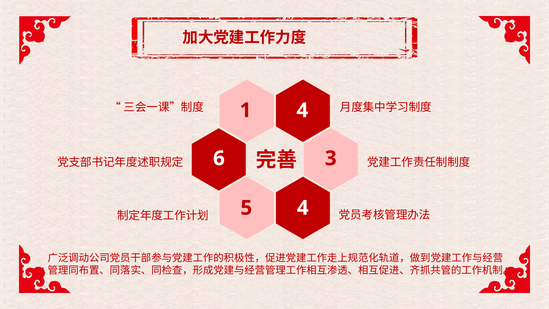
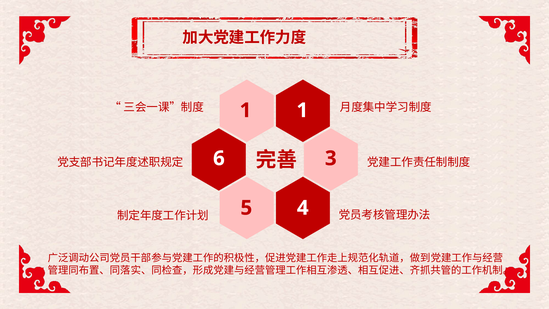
1 4: 4 -> 1
